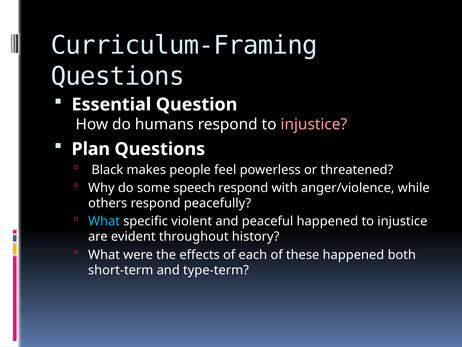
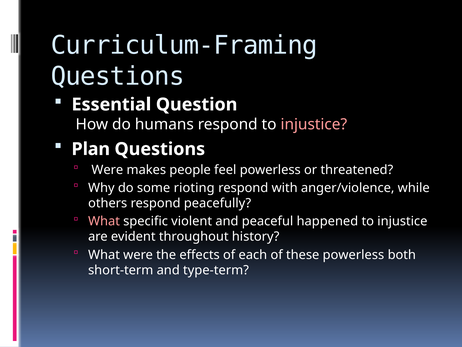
Black at (107, 170): Black -> Were
speech: speech -> rioting
What at (104, 221) colour: light blue -> pink
these happened: happened -> powerless
